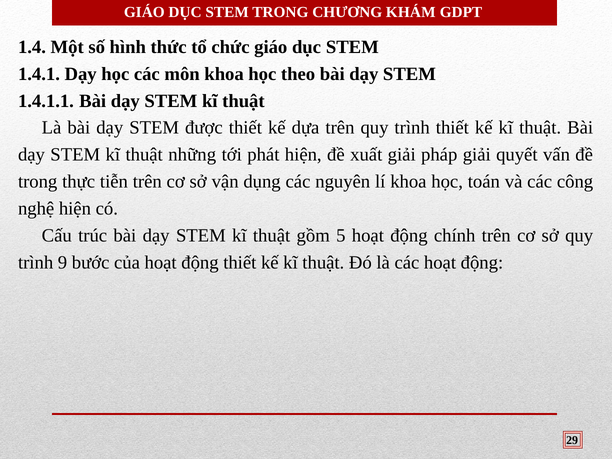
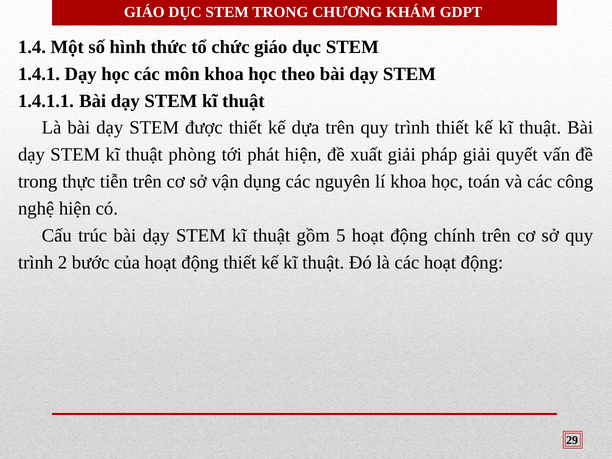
những: những -> phòng
9: 9 -> 2
